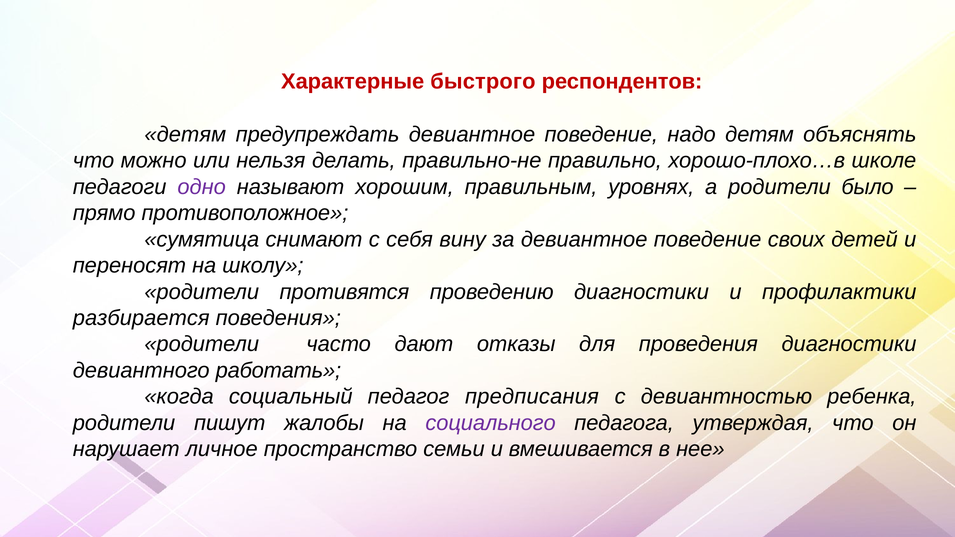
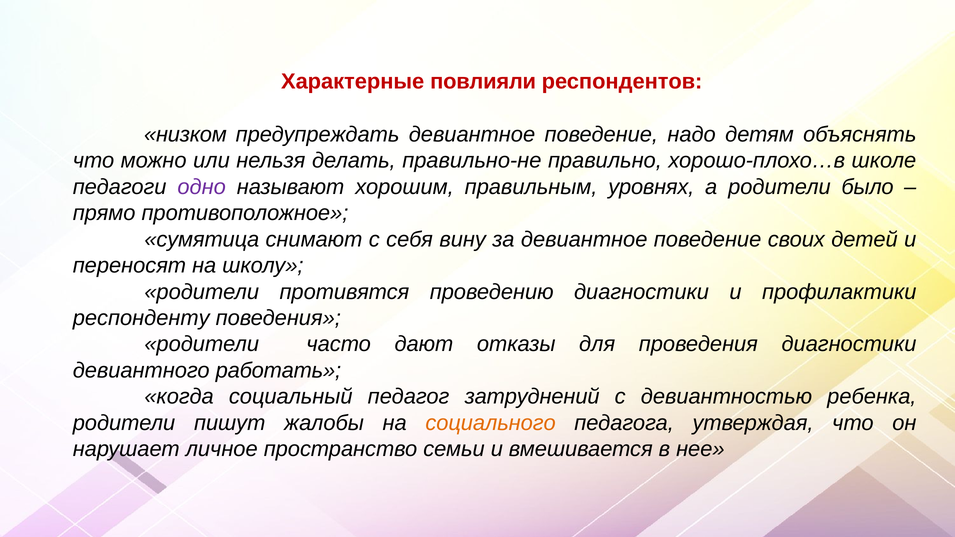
быстрого: быстрого -> повлияли
детям at (185, 135): детям -> низком
разбирается: разбирается -> респонденту
предписания: предписания -> затруднений
социального colour: purple -> orange
